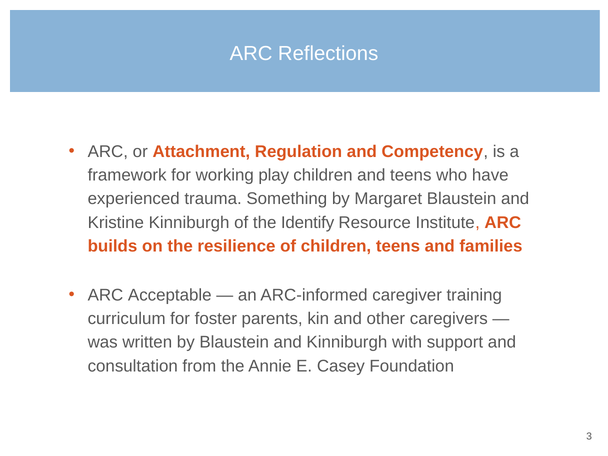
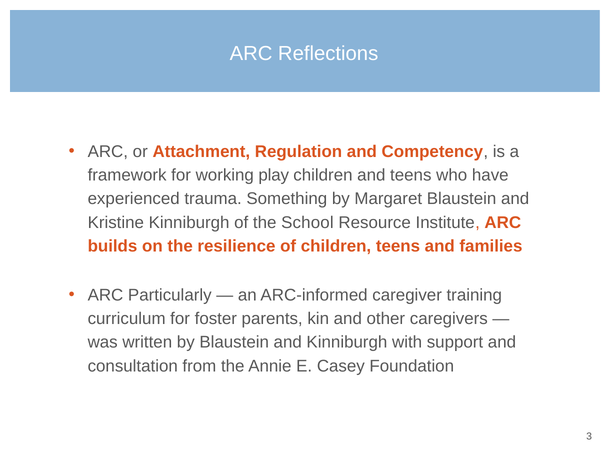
Identify: Identify -> School
Acceptable: Acceptable -> Particularly
